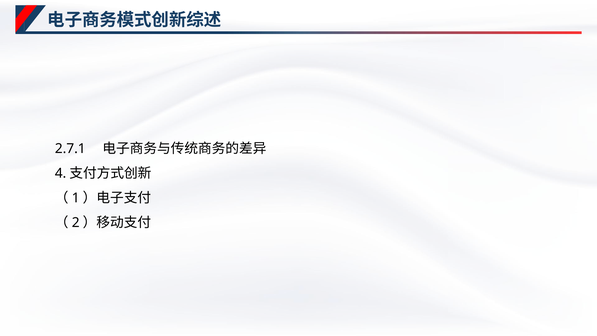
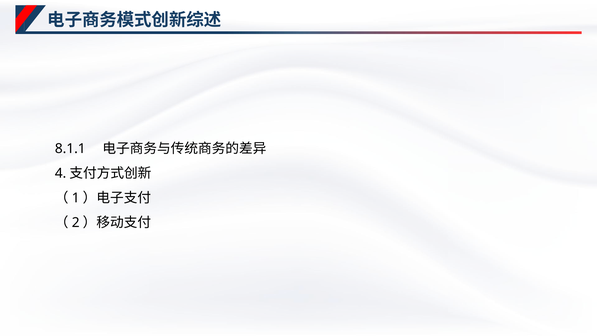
2.7.1: 2.7.1 -> 8.1.1
